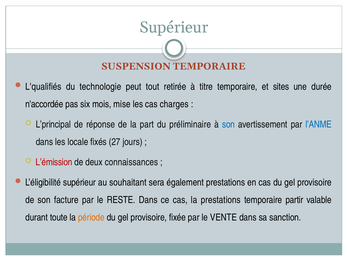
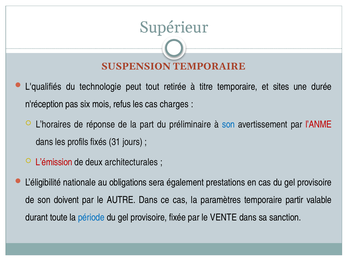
n'accordée: n'accordée -> n'réception
mise: mise -> refus
L’principal: L’principal -> L’horaires
l’ANME colour: blue -> red
locale: locale -> profils
27: 27 -> 31
connaissances: connaissances -> architecturales
L’éligibilité supérieur: supérieur -> nationale
souhaitant: souhaitant -> obligations
facture: facture -> doivent
RESTE: RESTE -> AUTRE
la prestations: prestations -> paramètres
période colour: orange -> blue
